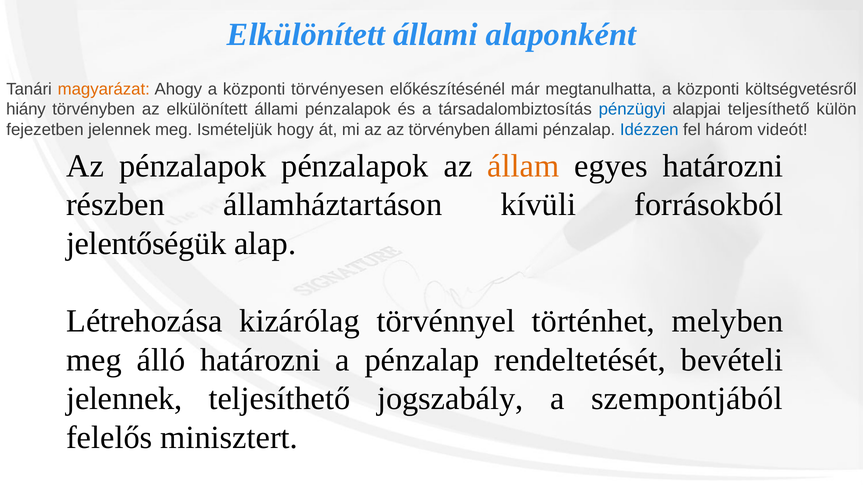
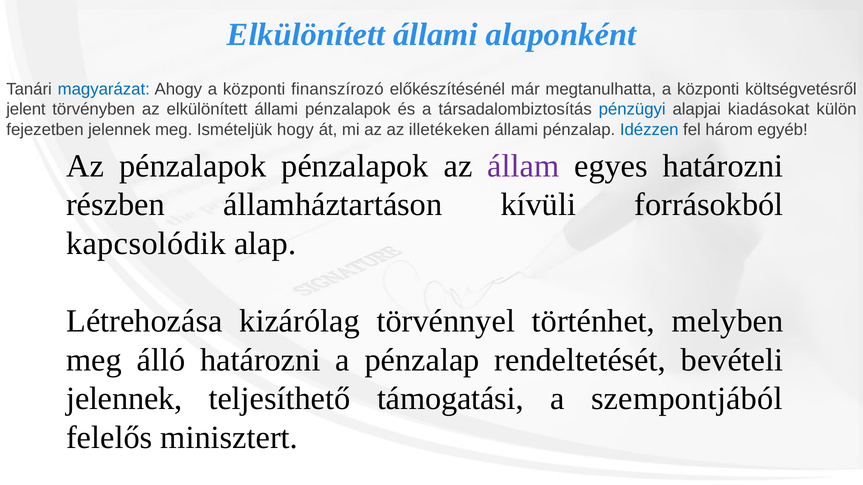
magyarázat colour: orange -> blue
törvényesen: törvényesen -> finanszírozó
hiány: hiány -> jelent
alapjai teljesíthető: teljesíthető -> kiadásokat
az törvényben: törvényben -> illetékeken
videót: videót -> egyéb
állam colour: orange -> purple
jelentőségük: jelentőségük -> kapcsolódik
jogszabály: jogszabály -> támogatási
